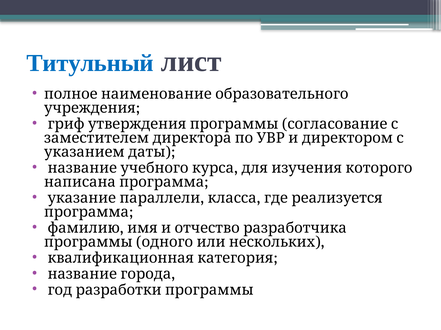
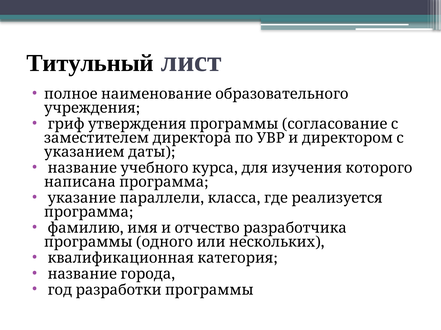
Титульный colour: blue -> black
